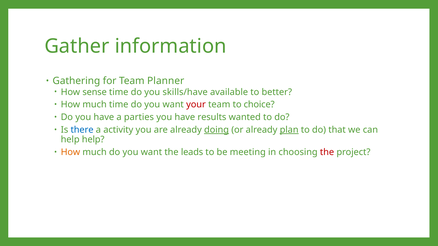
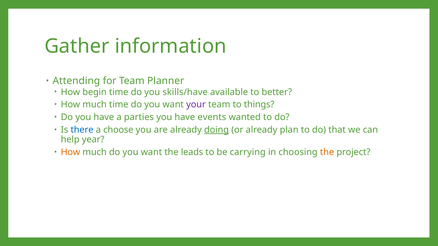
Gathering: Gathering -> Attending
sense: sense -> begin
your colour: red -> purple
choice: choice -> things
results: results -> events
activity: activity -> choose
plan underline: present -> none
help help: help -> year
meeting: meeting -> carrying
the at (327, 152) colour: red -> orange
